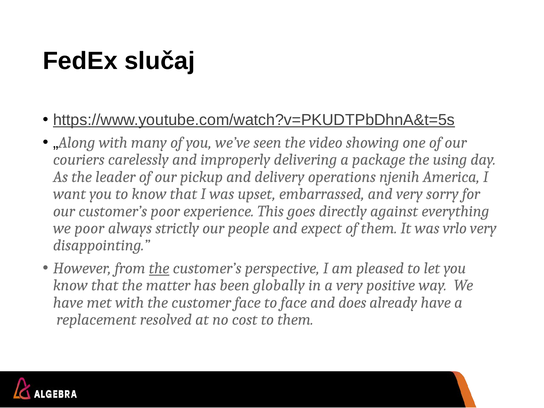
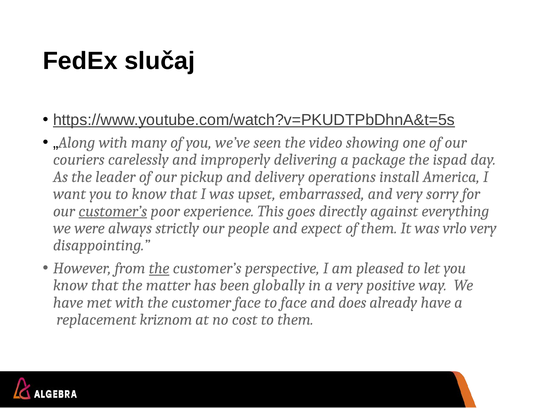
using: using -> ispad
njenih: njenih -> install
customer’s at (113, 211) underline: none -> present
we poor: poor -> were
resolved: resolved -> kriznom
